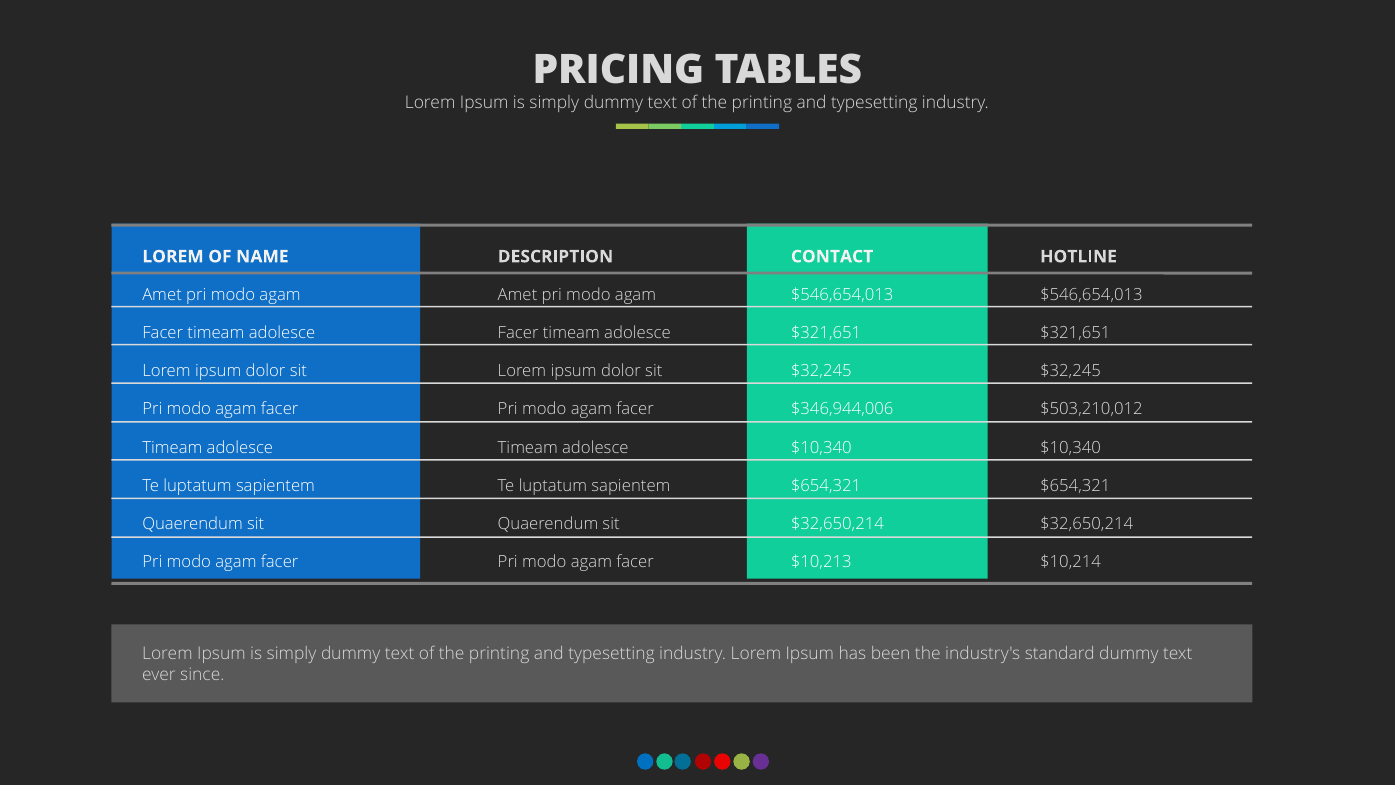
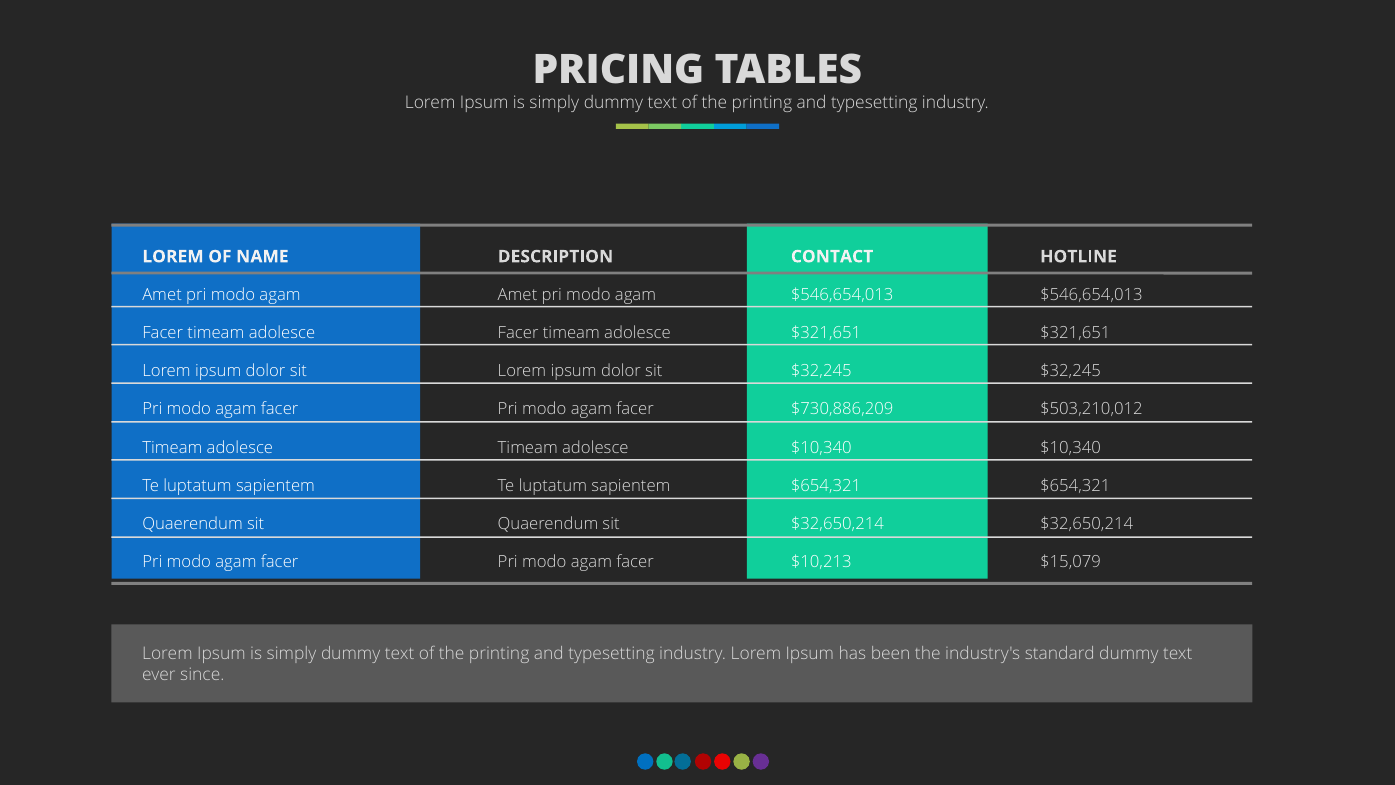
$346,944,006: $346,944,006 -> $730,886,209
$10,214: $10,214 -> $15,079
